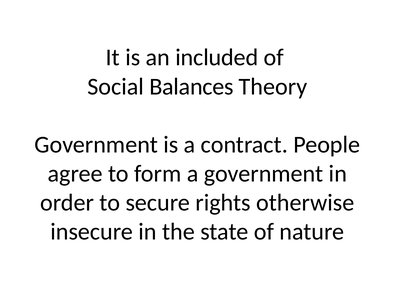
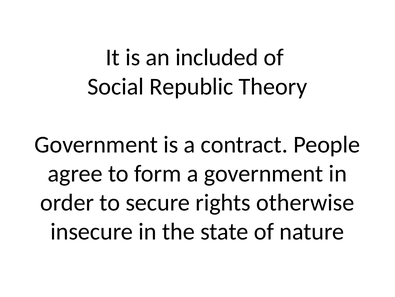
Balances: Balances -> Republic
